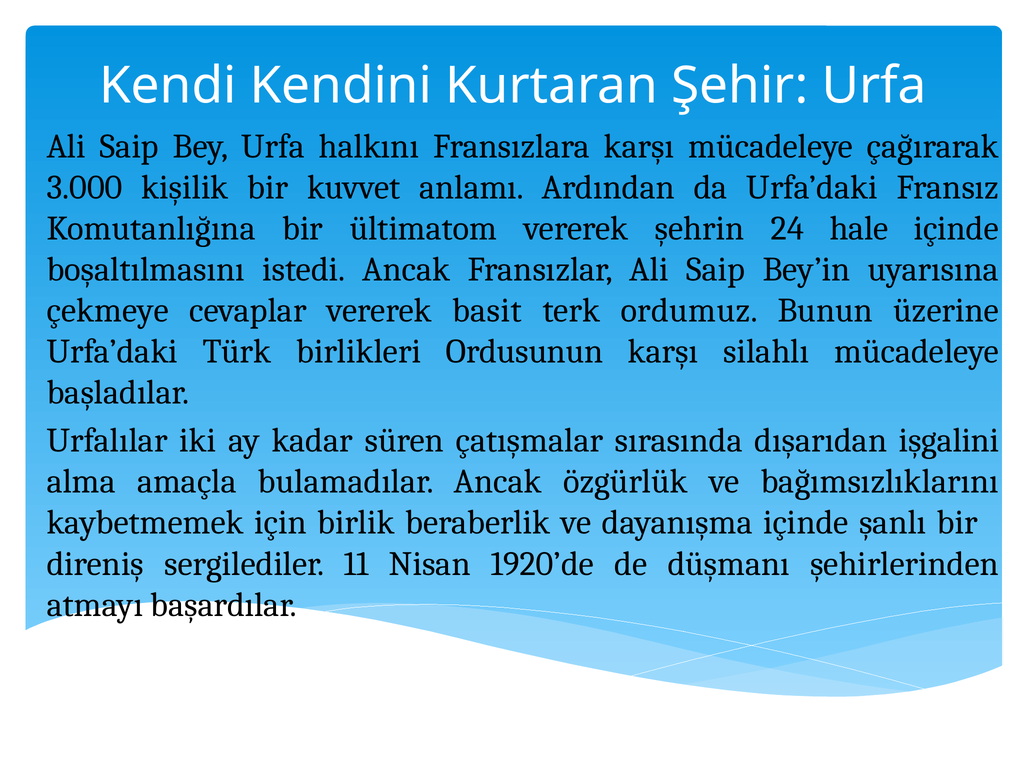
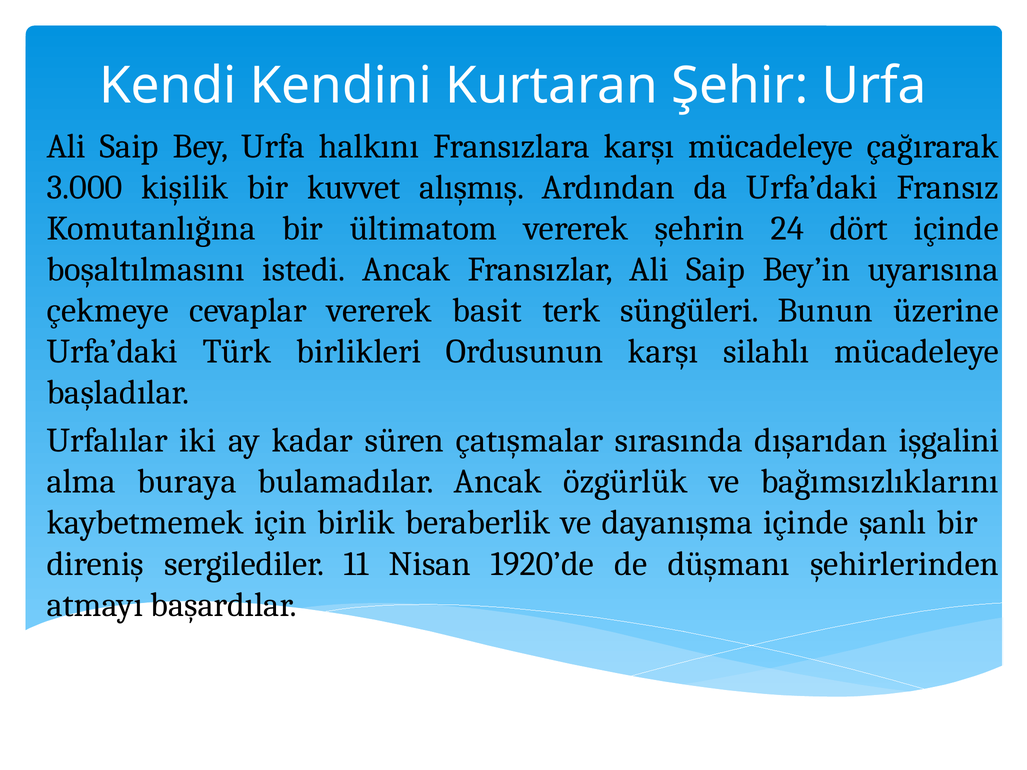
anlamı: anlamı -> alışmış
hale: hale -> dört
ordumuz: ordumuz -> süngüleri
amaçla: amaçla -> buraya
